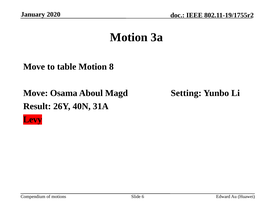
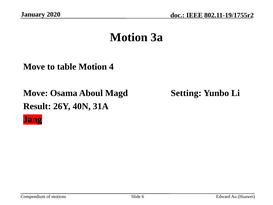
8: 8 -> 4
Levy: Levy -> Jang
